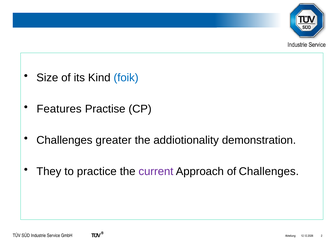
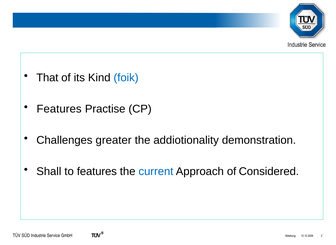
Size: Size -> That
They: They -> Shall
to practice: practice -> features
current colour: purple -> blue
of Challenges: Challenges -> Considered
